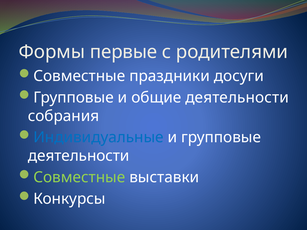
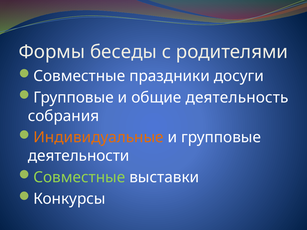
первые: первые -> беседы
общие деятельности: деятельности -> деятельность
Индивидуальные colour: blue -> orange
